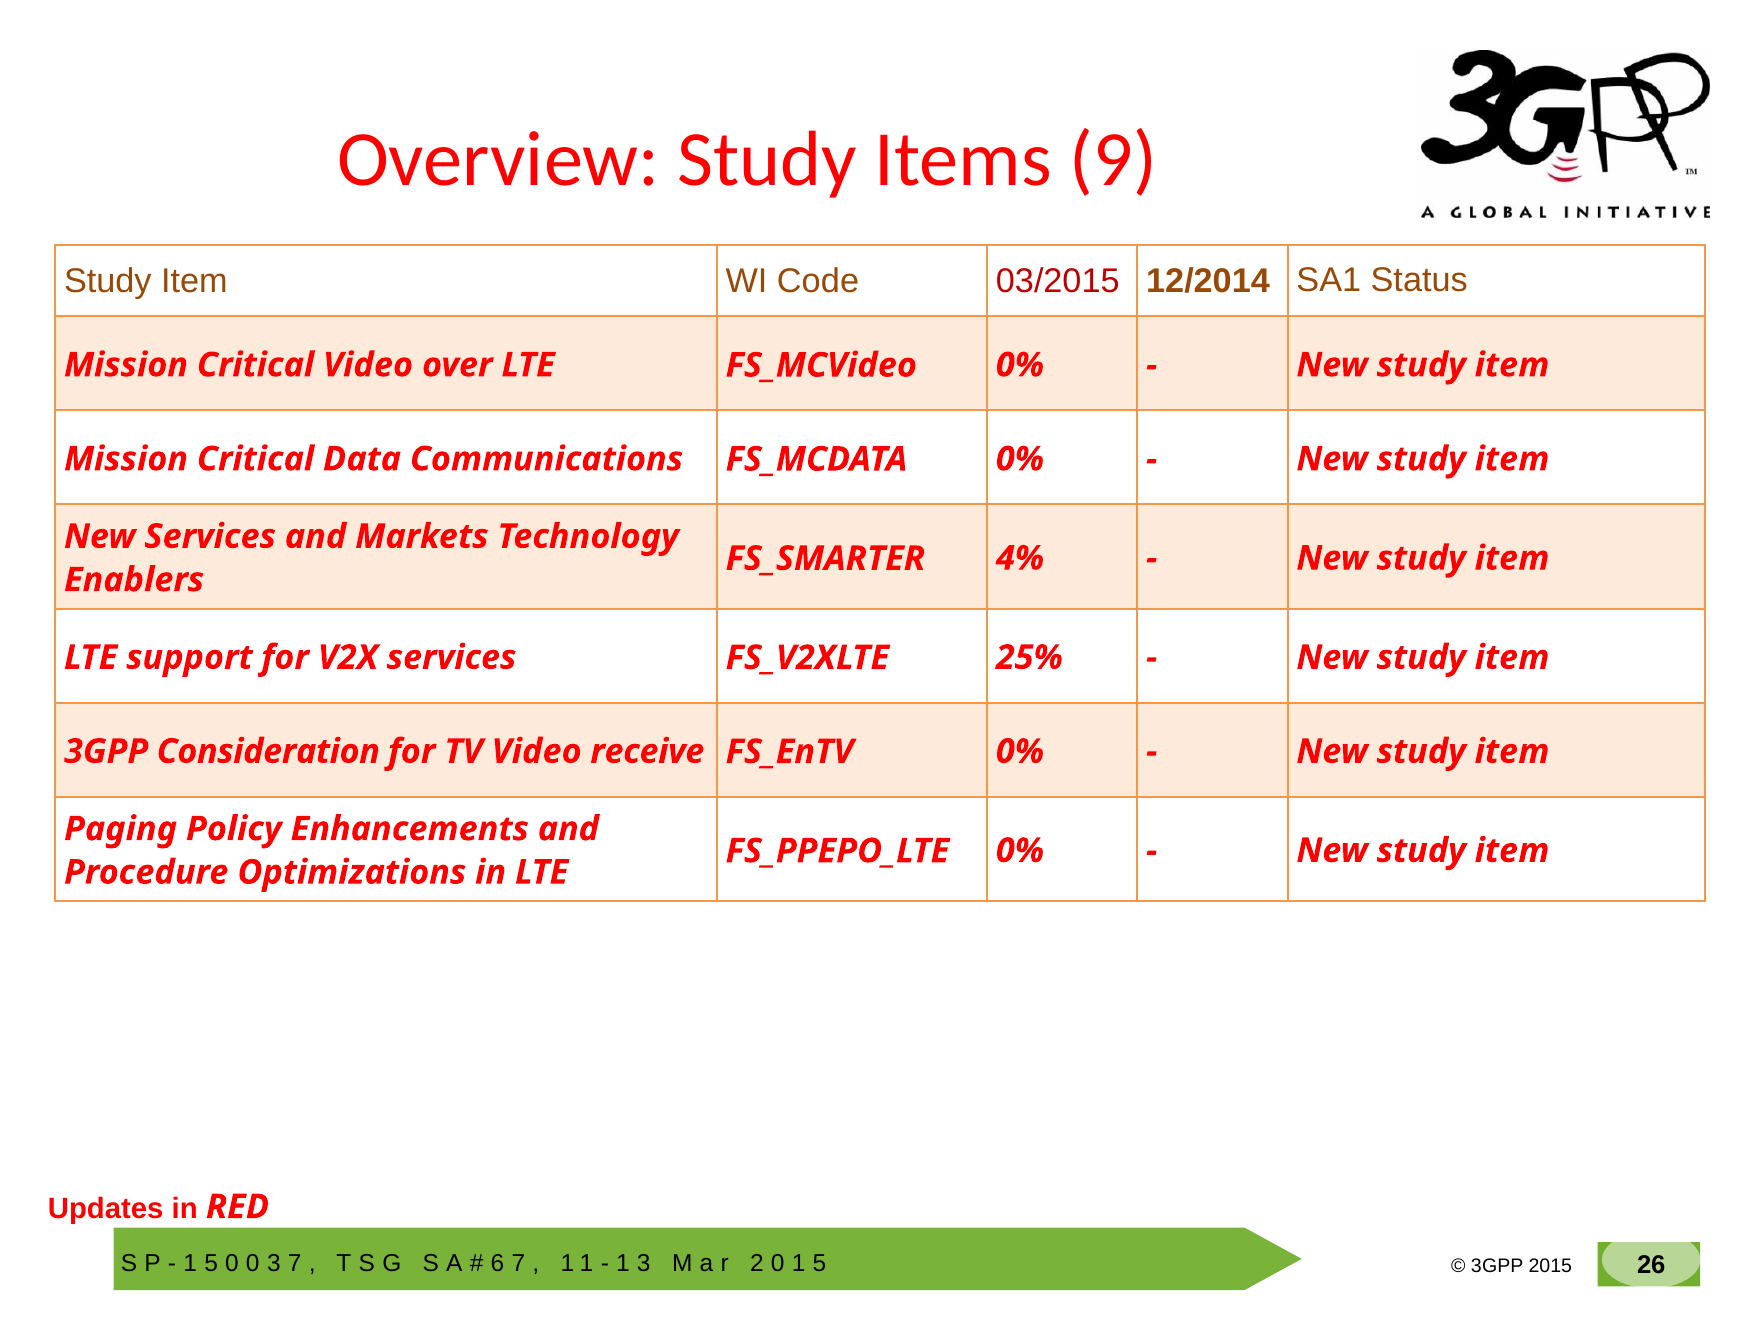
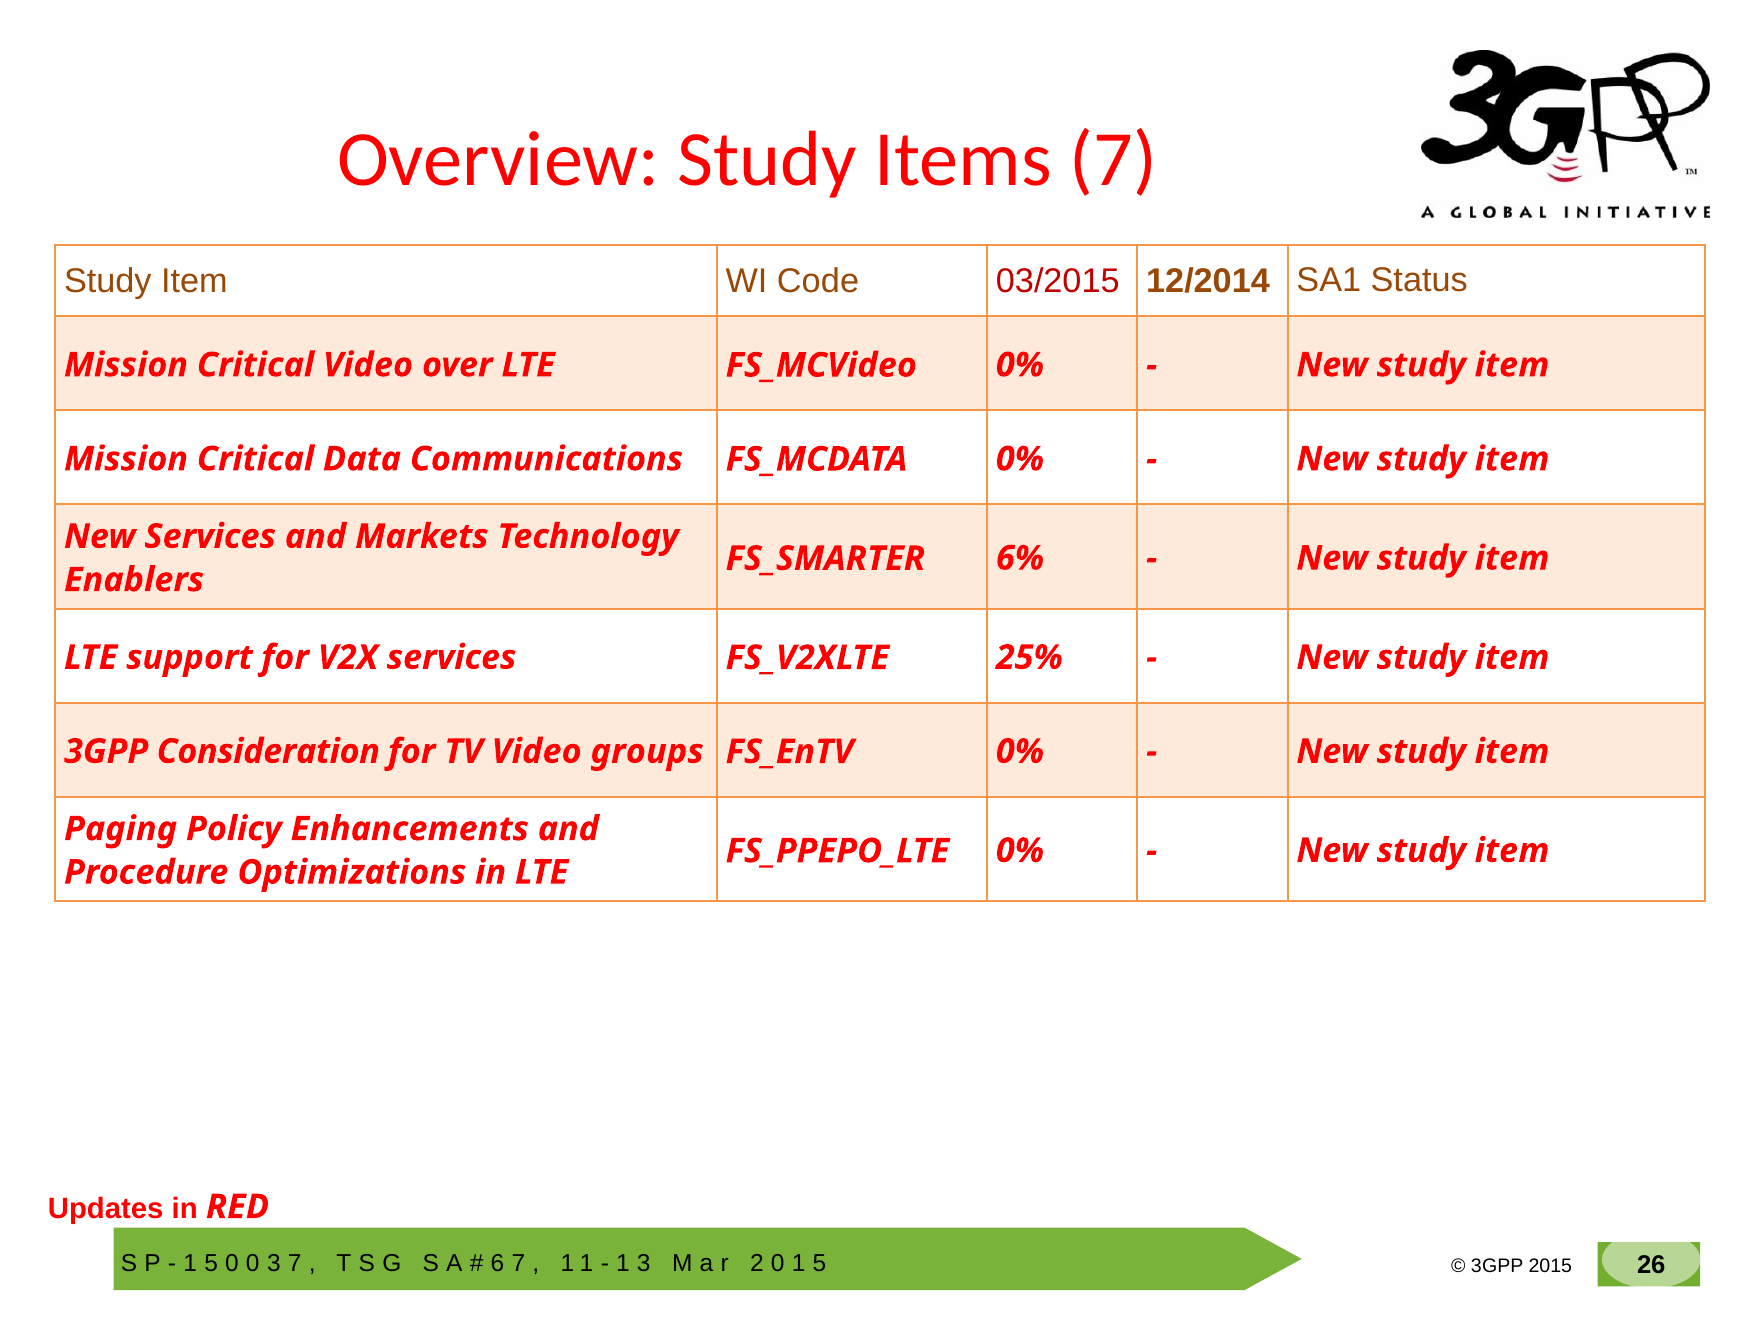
Items 9: 9 -> 7
4%: 4% -> 6%
receive: receive -> groups
